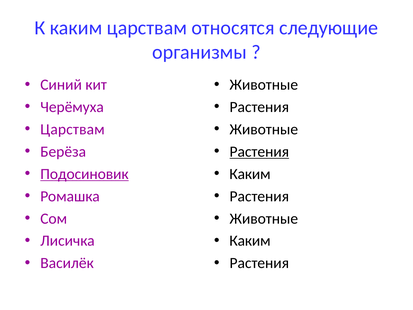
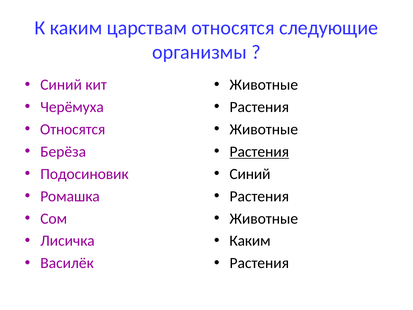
Царствам at (73, 129): Царствам -> Относятся
Подосиновик underline: present -> none
Каким at (250, 174): Каким -> Синий
